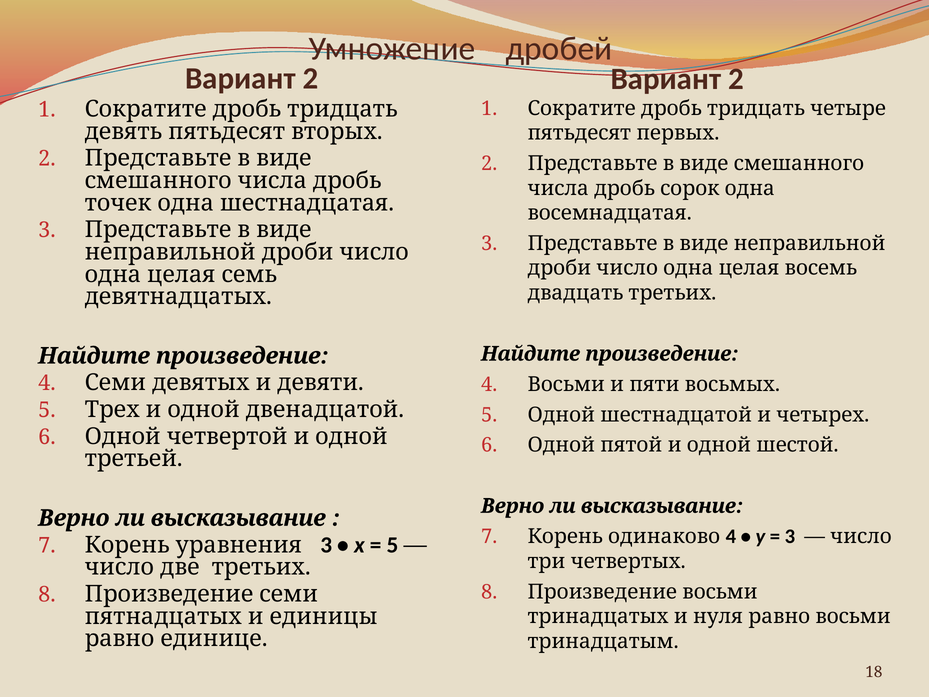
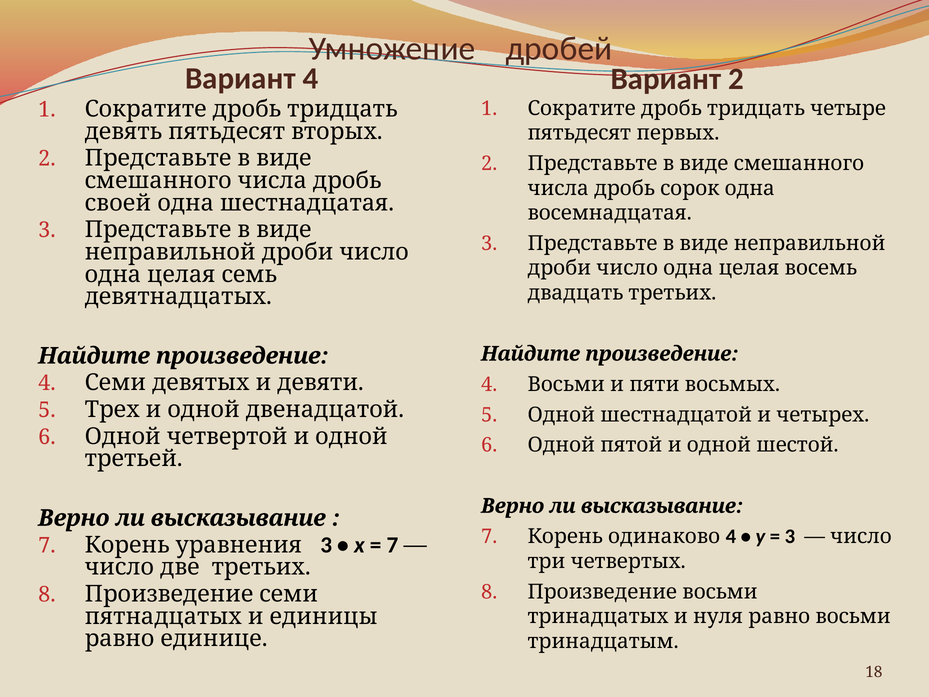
2 at (310, 78): 2 -> 4
точек: точек -> своей
5 at (392, 545): 5 -> 7
